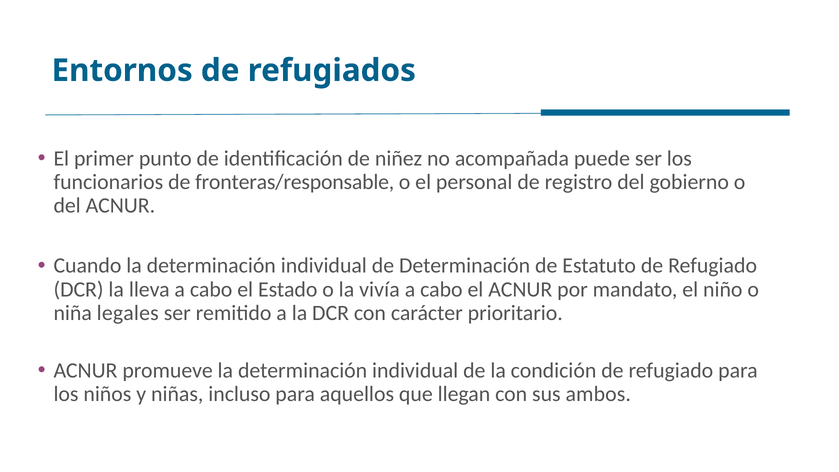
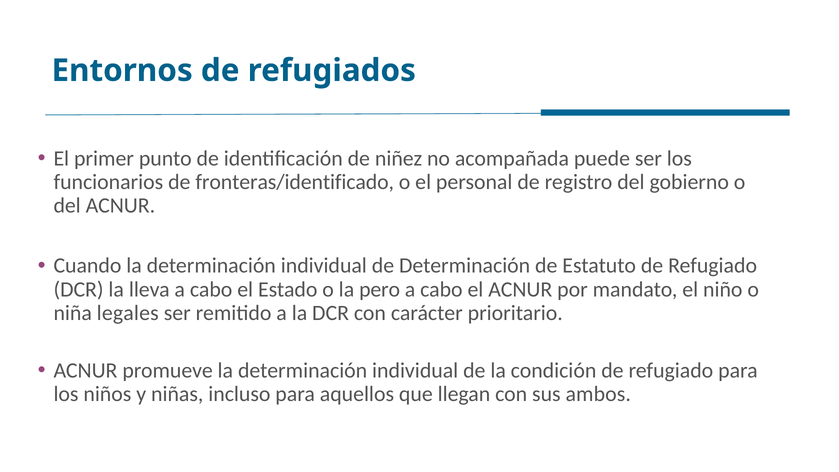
fronteras/responsable: fronteras/responsable -> fronteras/identificado
vivía: vivía -> pero
